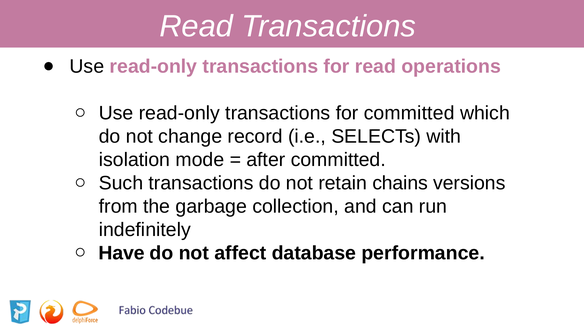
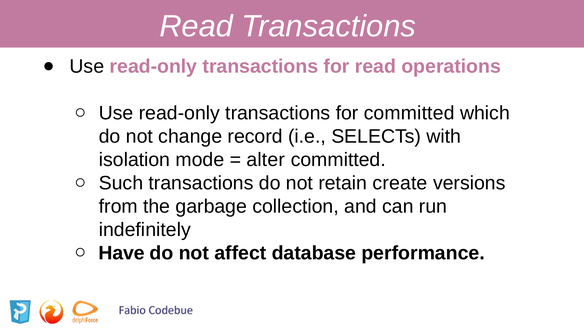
after: after -> alter
chains: chains -> create
